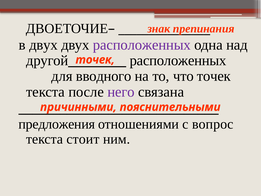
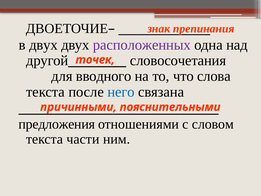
расположенных at (178, 60): расположенных -> словосочетания
что точек: точек -> слова
него colour: purple -> blue
вопрос: вопрос -> словом
стоит: стоит -> части
